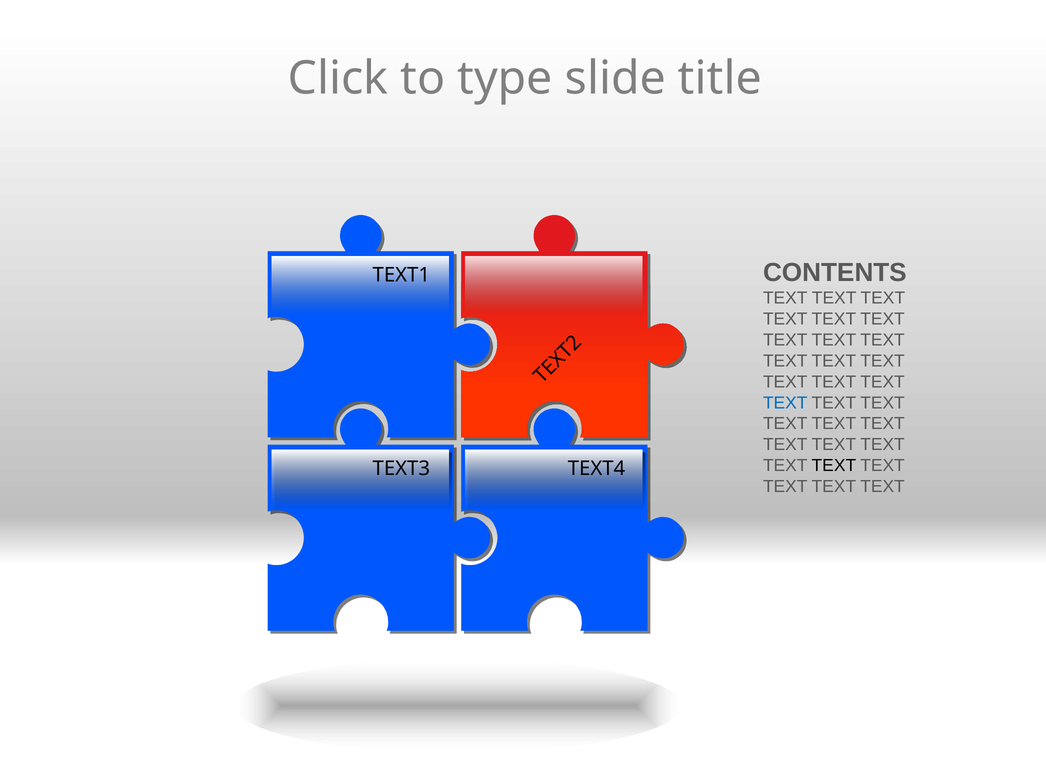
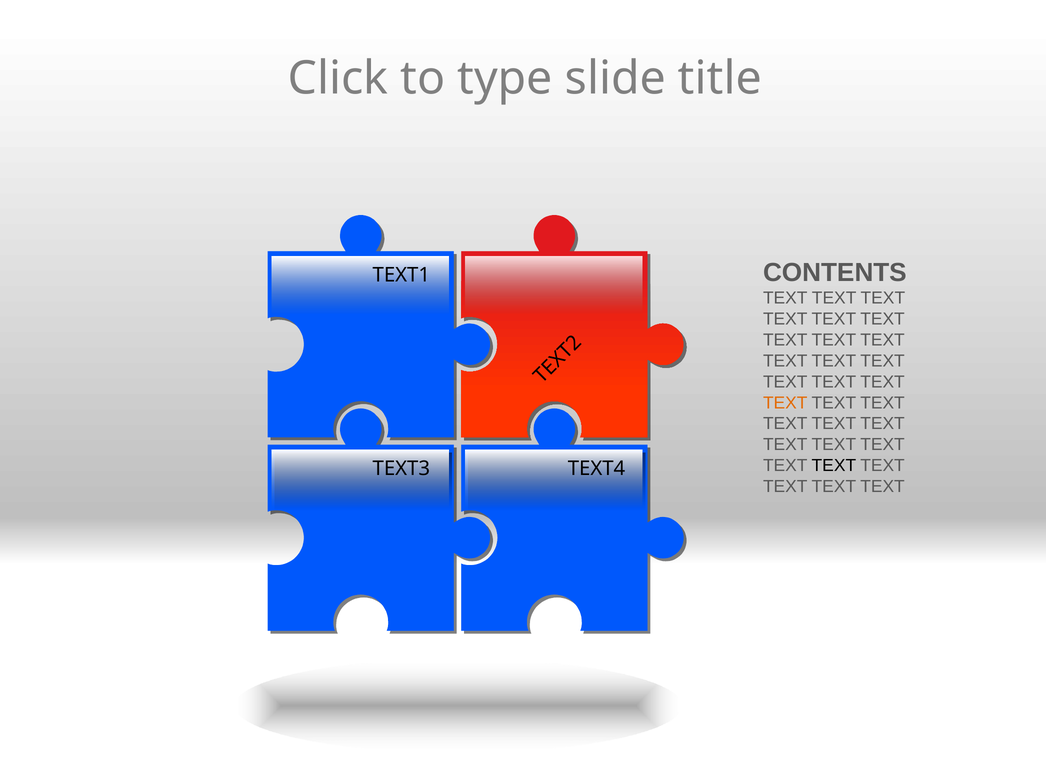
TEXT at (785, 403) colour: blue -> orange
